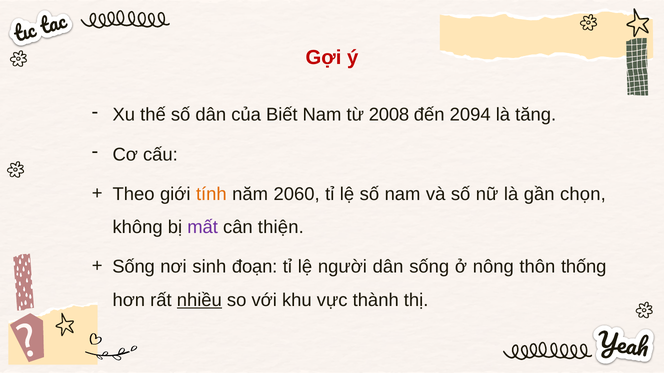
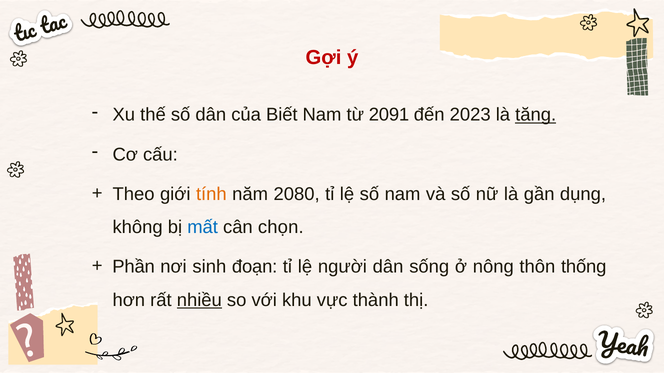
2008: 2008 -> 2091
2094: 2094 -> 2023
tăng underline: none -> present
2060: 2060 -> 2080
chọn: chọn -> dụng
mất colour: purple -> blue
thiện: thiện -> chọn
Sống at (134, 267): Sống -> Phần
